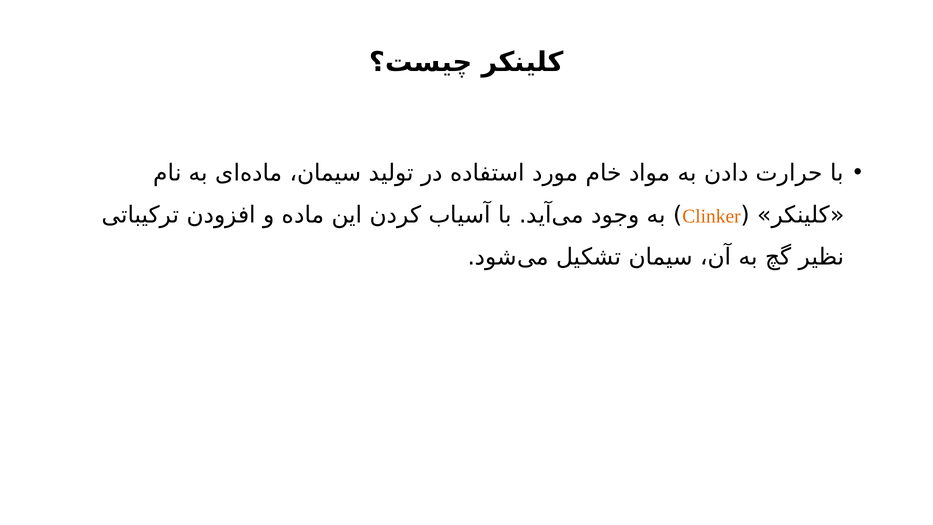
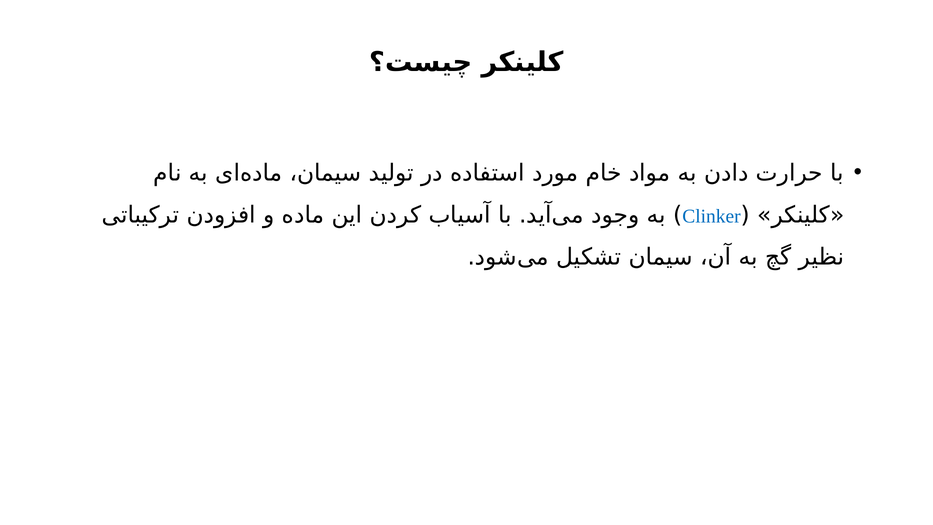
Clinker colour: orange -> blue
